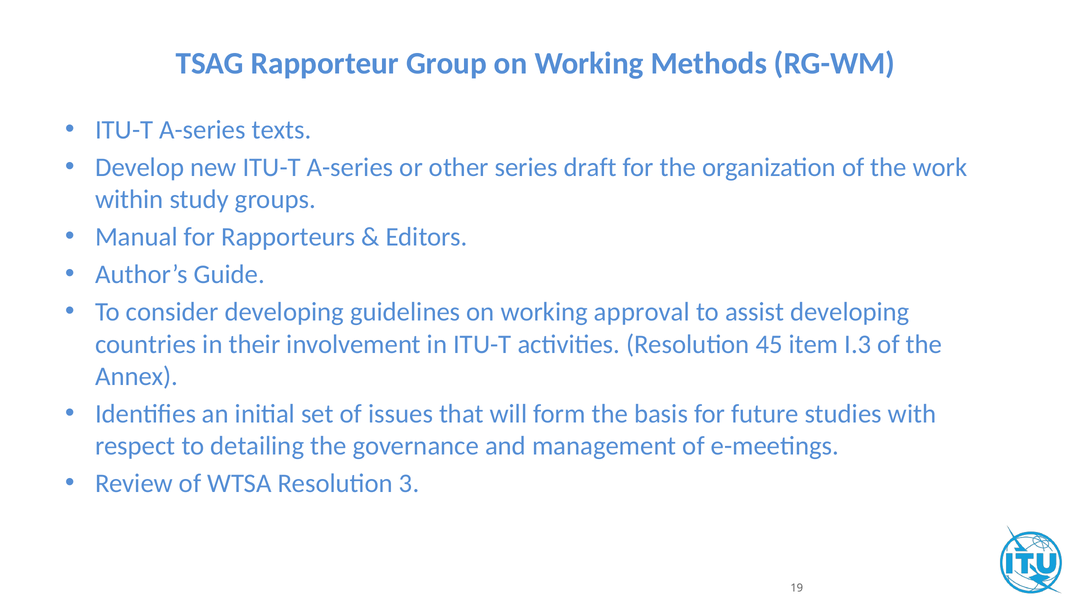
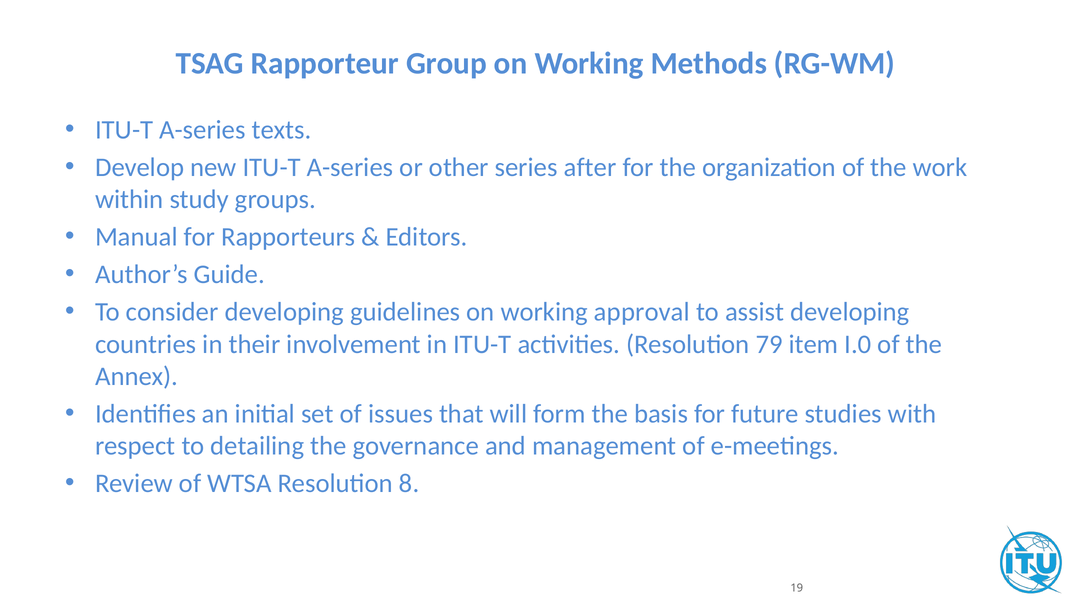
draft: draft -> after
45: 45 -> 79
I.3: I.3 -> I.0
3: 3 -> 8
